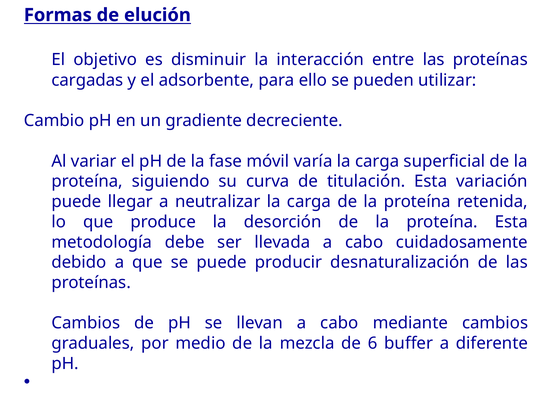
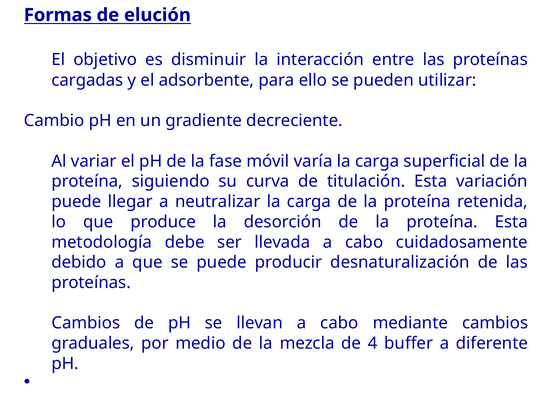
6: 6 -> 4
